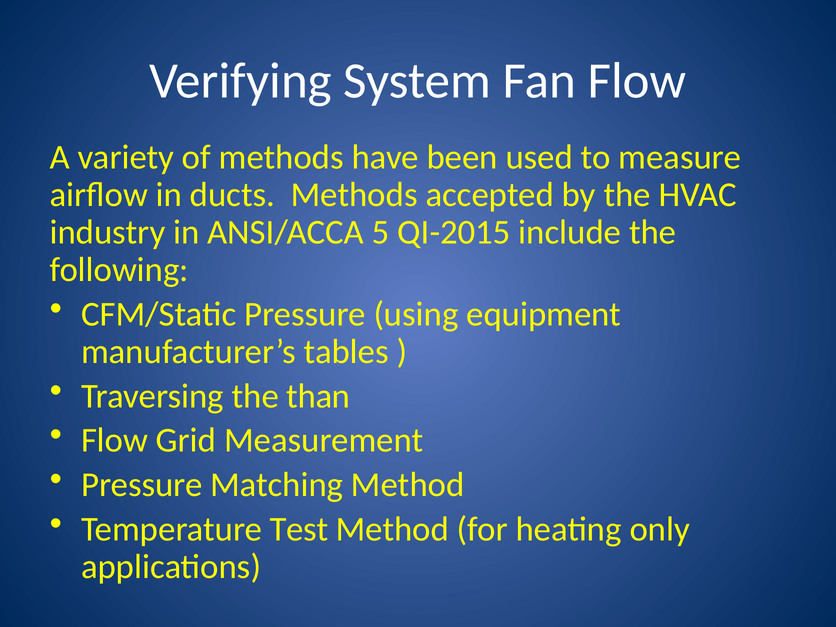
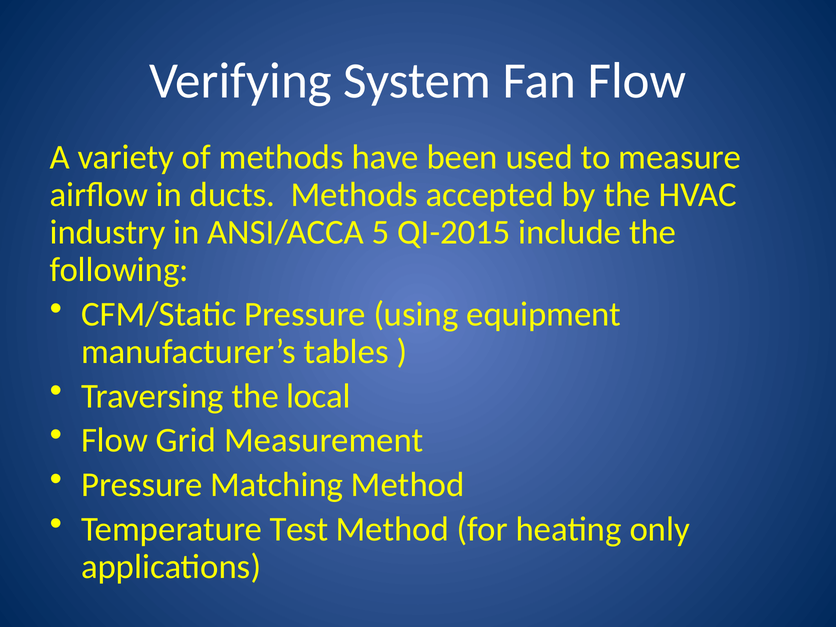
than: than -> local
